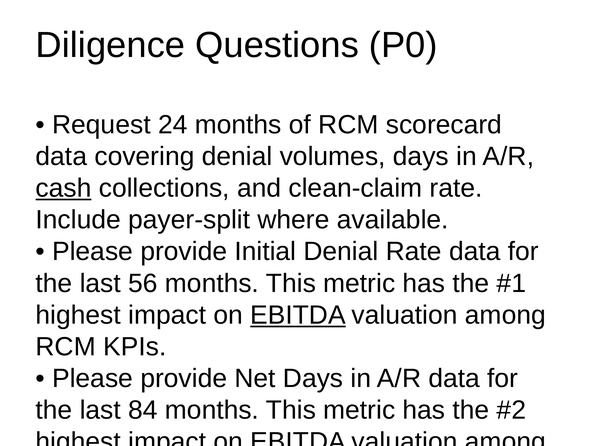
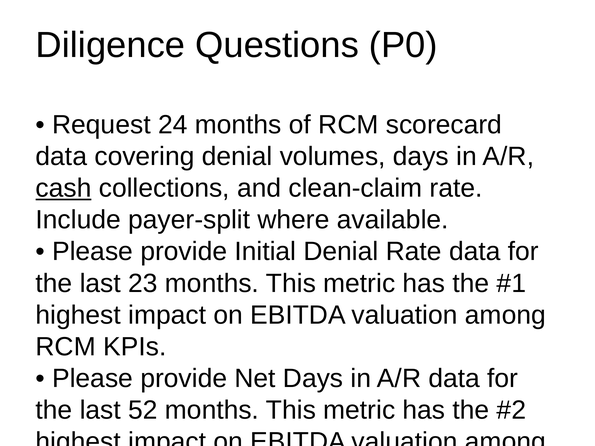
56: 56 -> 23
EBITDA at (298, 315) underline: present -> none
84: 84 -> 52
